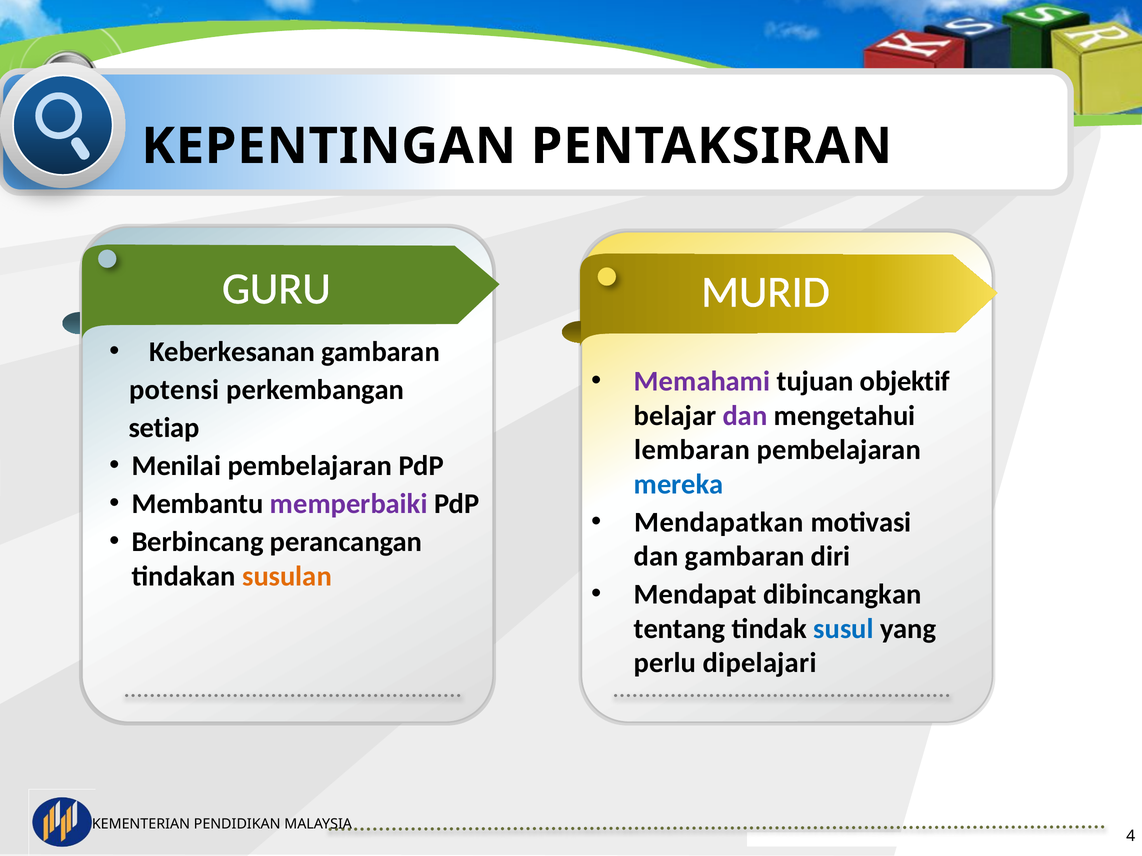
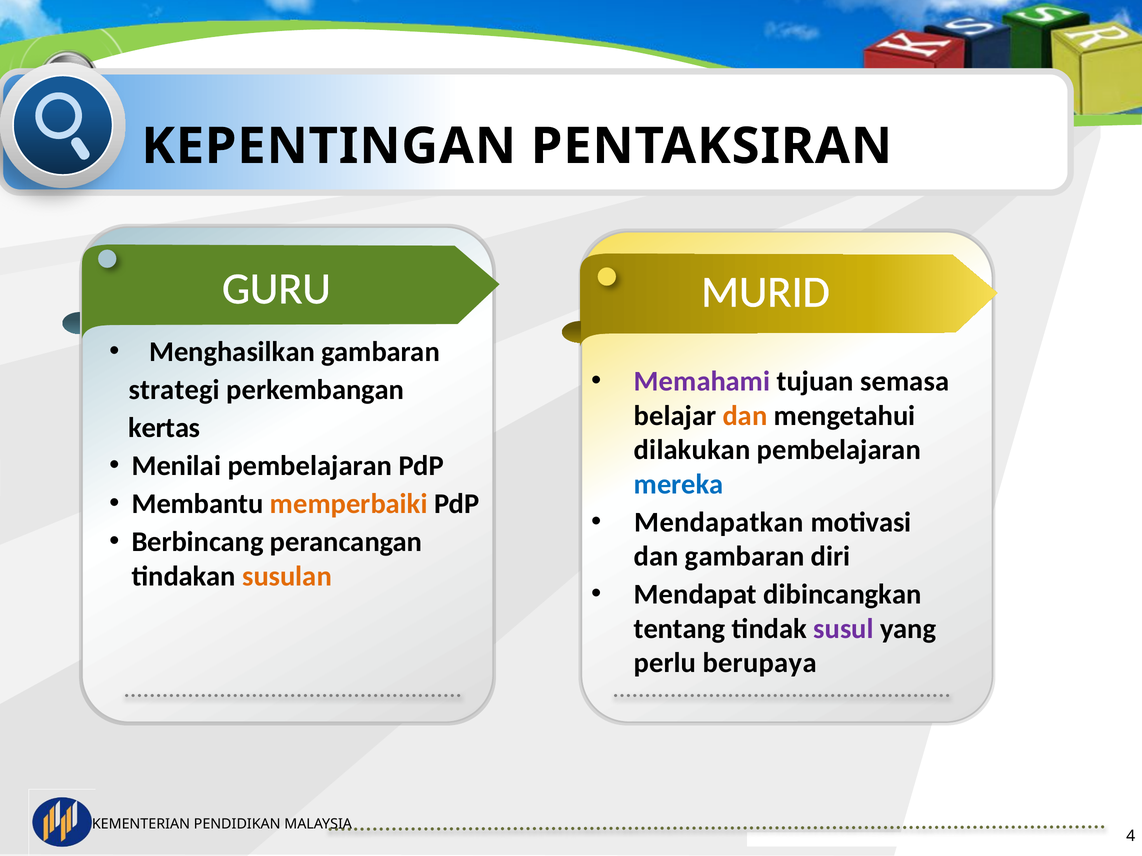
Keberkesanan: Keberkesanan -> Menghasilkan
objektif: objektif -> semasa
potensi: potensi -> strategi
dan at (745, 416) colour: purple -> orange
setiap: setiap -> kertas
lembaran: lembaran -> dilakukan
memperbaiki colour: purple -> orange
susul colour: blue -> purple
dipelajari: dipelajari -> berupaya
